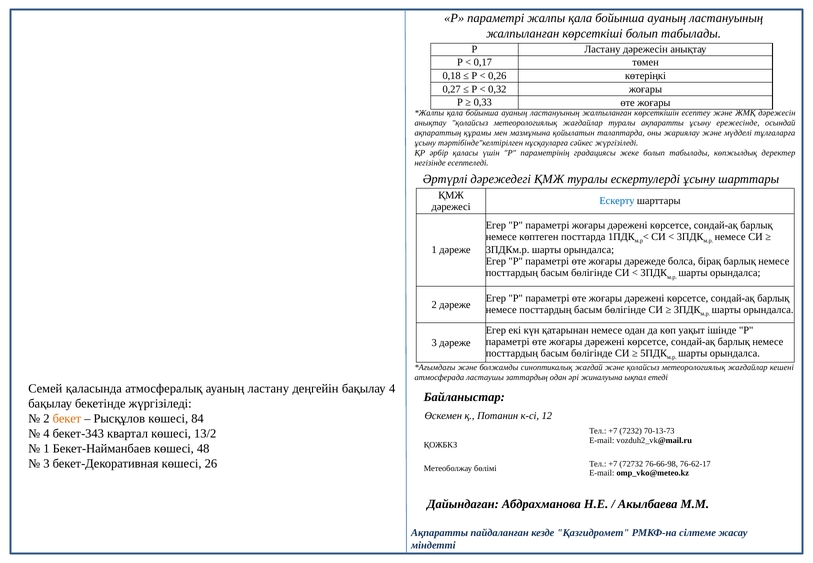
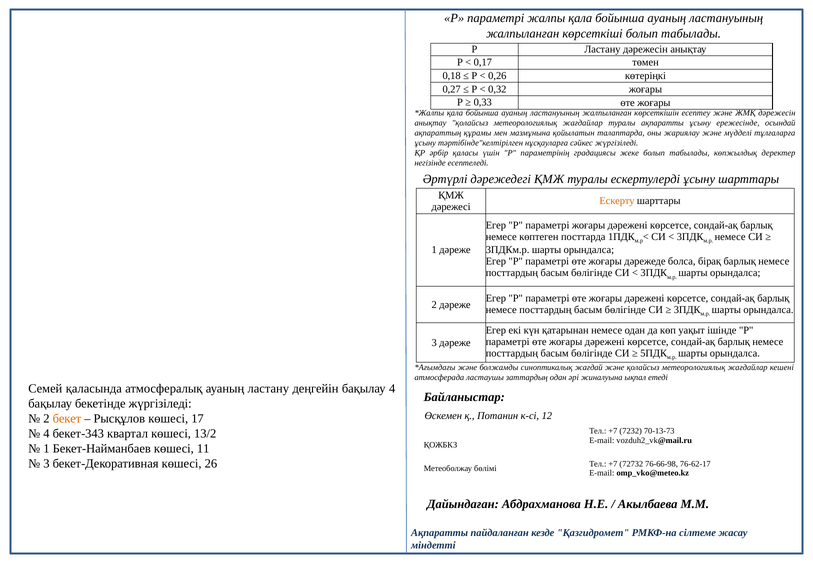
Ескерту colour: blue -> orange
84: 84 -> 17
48: 48 -> 11
